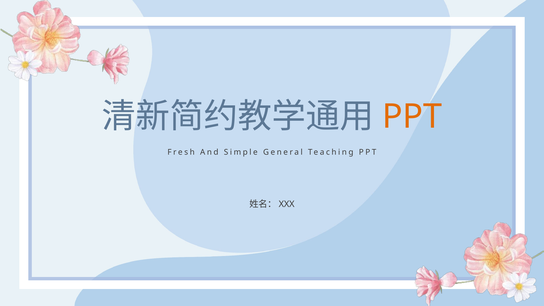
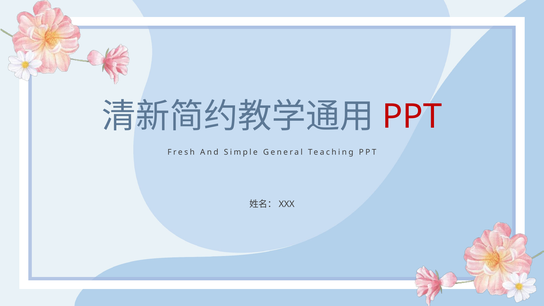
PPT at (412, 116) colour: orange -> red
